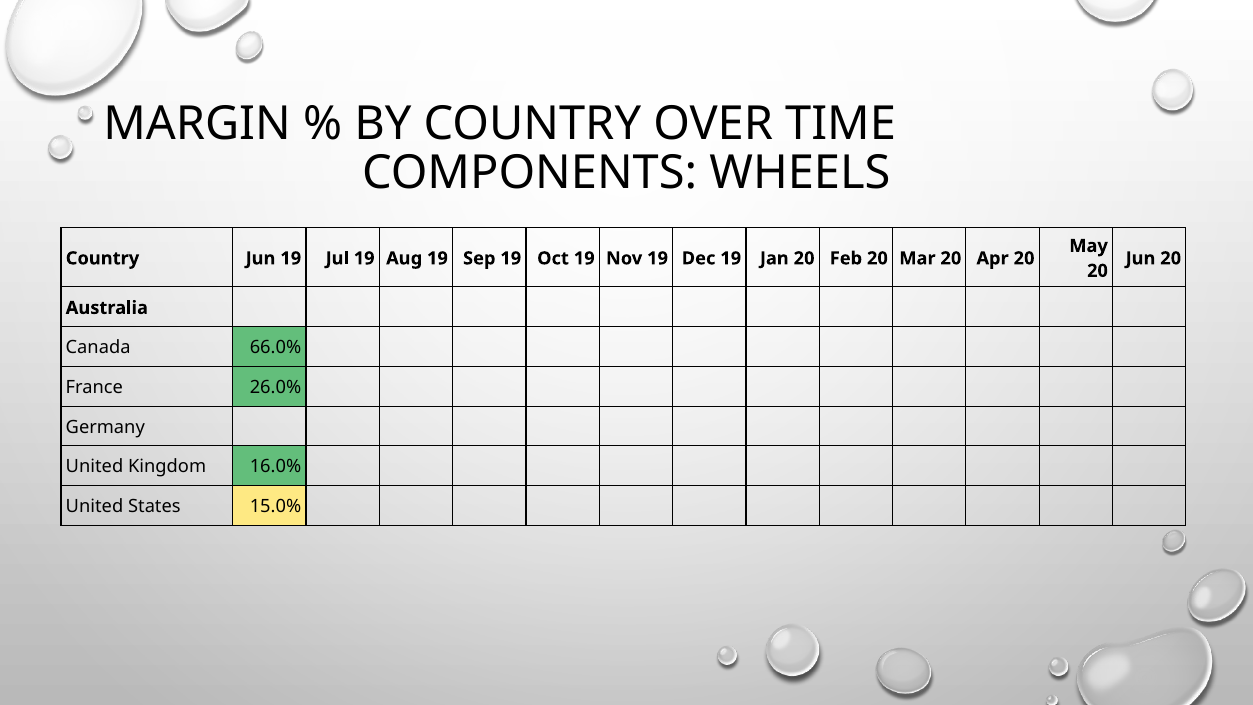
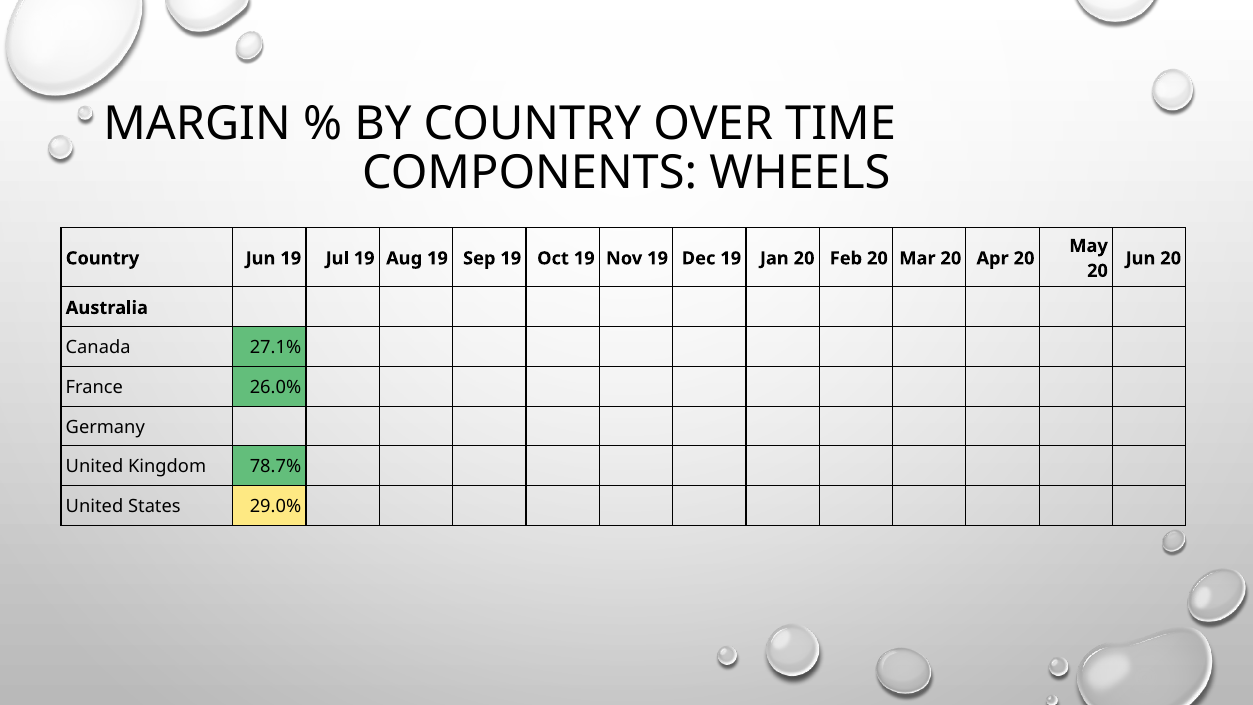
66.0%: 66.0% -> 27.1%
16.0%: 16.0% -> 78.7%
15.0%: 15.0% -> 29.0%
